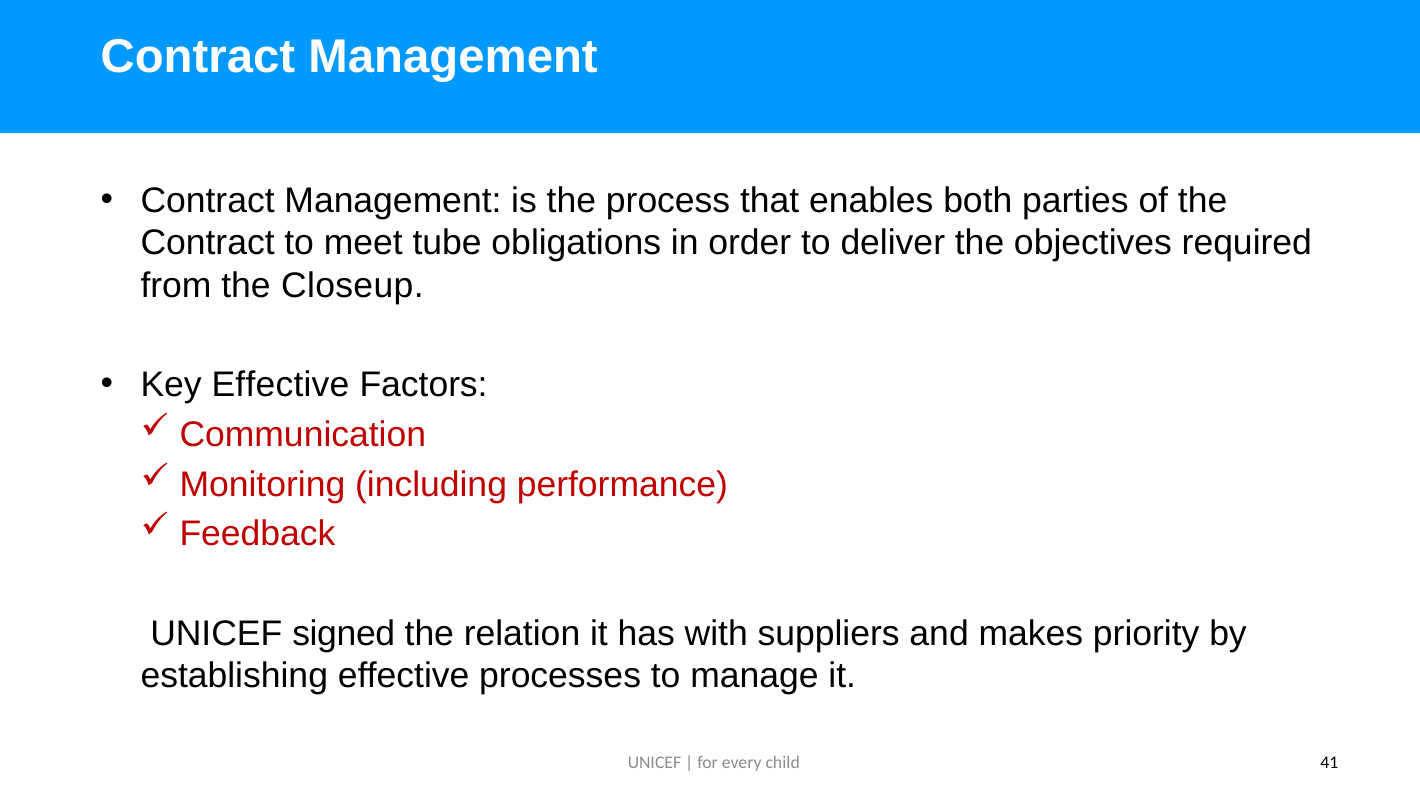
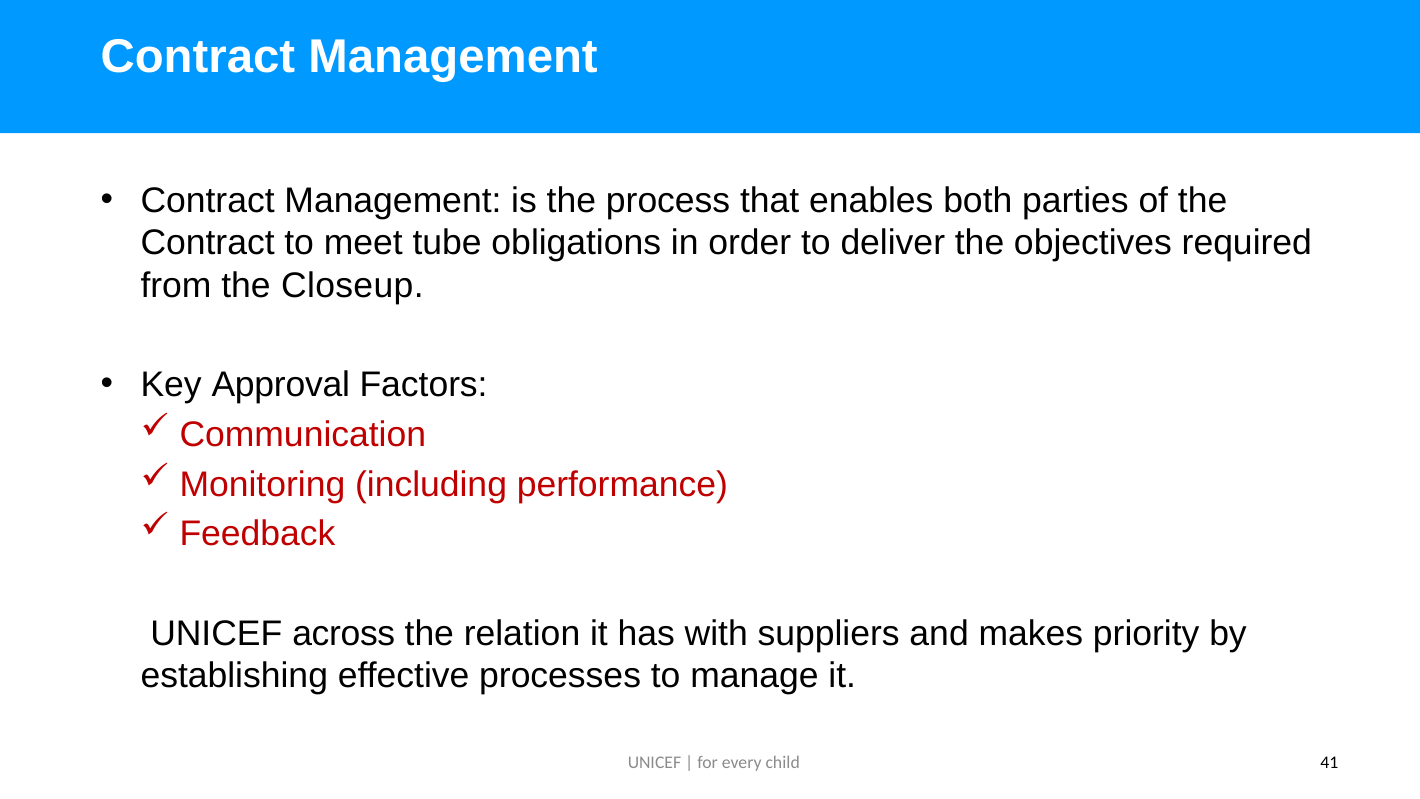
Key Effective: Effective -> Approval
signed: signed -> across
